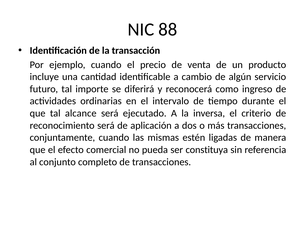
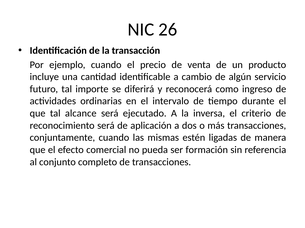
88: 88 -> 26
constituya: constituya -> formación
